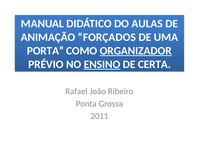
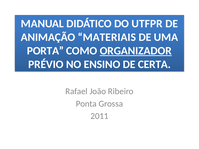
AULAS: AULAS -> UTFPR
FORÇADOS: FORÇADOS -> MATERIAIS
ENSINO underline: present -> none
